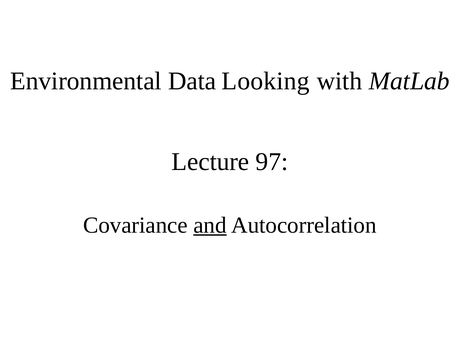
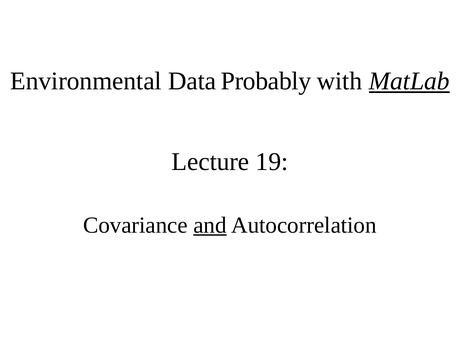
Looking: Looking -> Probably
MatLab underline: none -> present
97: 97 -> 19
